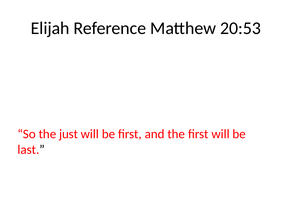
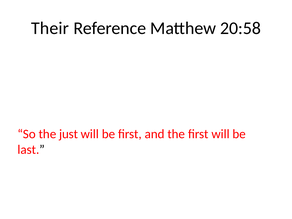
Elijah: Elijah -> Their
20:53: 20:53 -> 20:58
